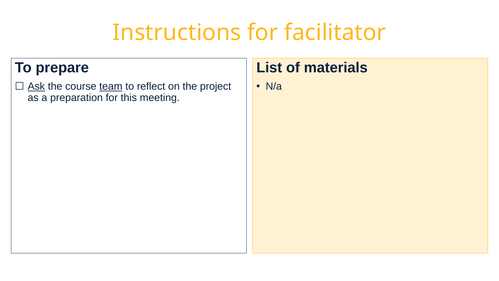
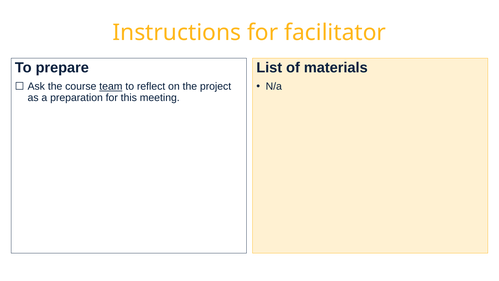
Ask underline: present -> none
